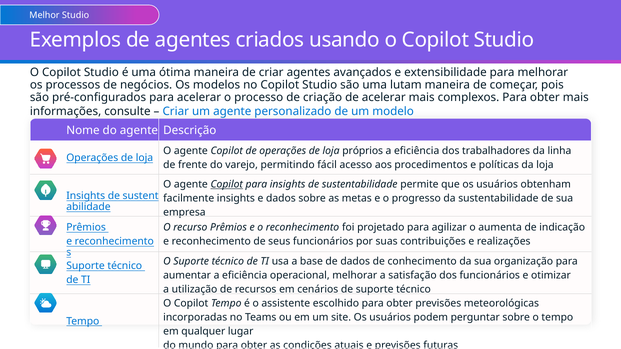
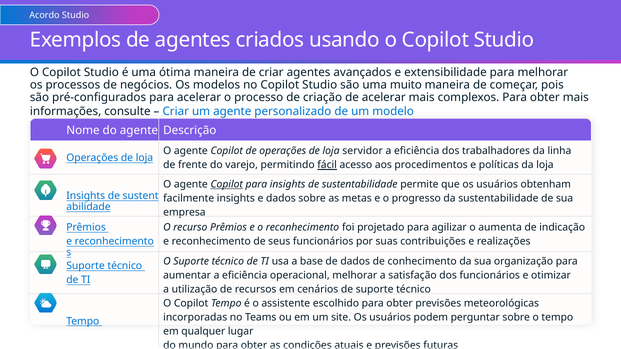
Melhor: Melhor -> Acordo
lutam: lutam -> muito
próprios: próprios -> servidor
fácil underline: none -> present
